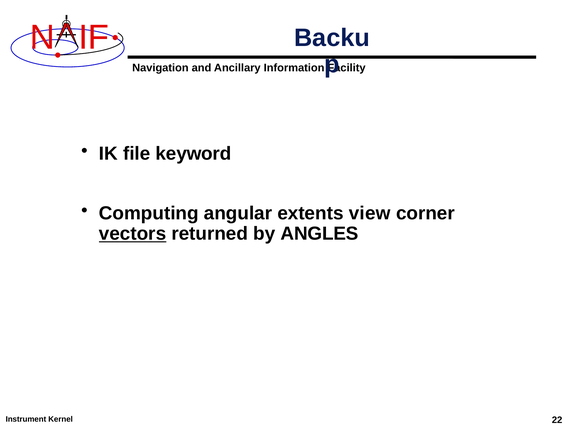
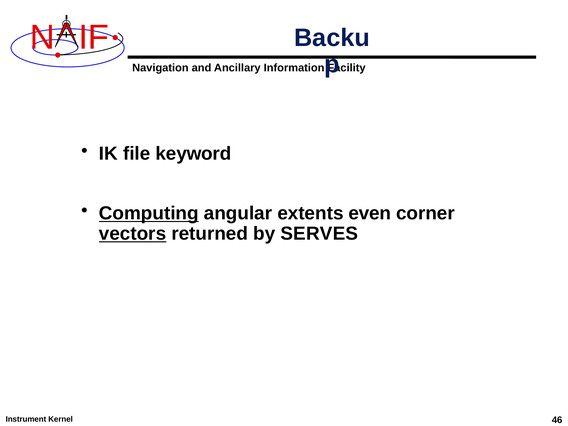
Computing underline: none -> present
view: view -> even
ANGLES: ANGLES -> SERVES
22: 22 -> 46
